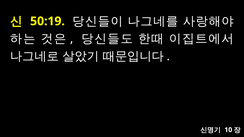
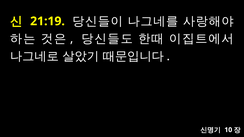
50:19: 50:19 -> 21:19
